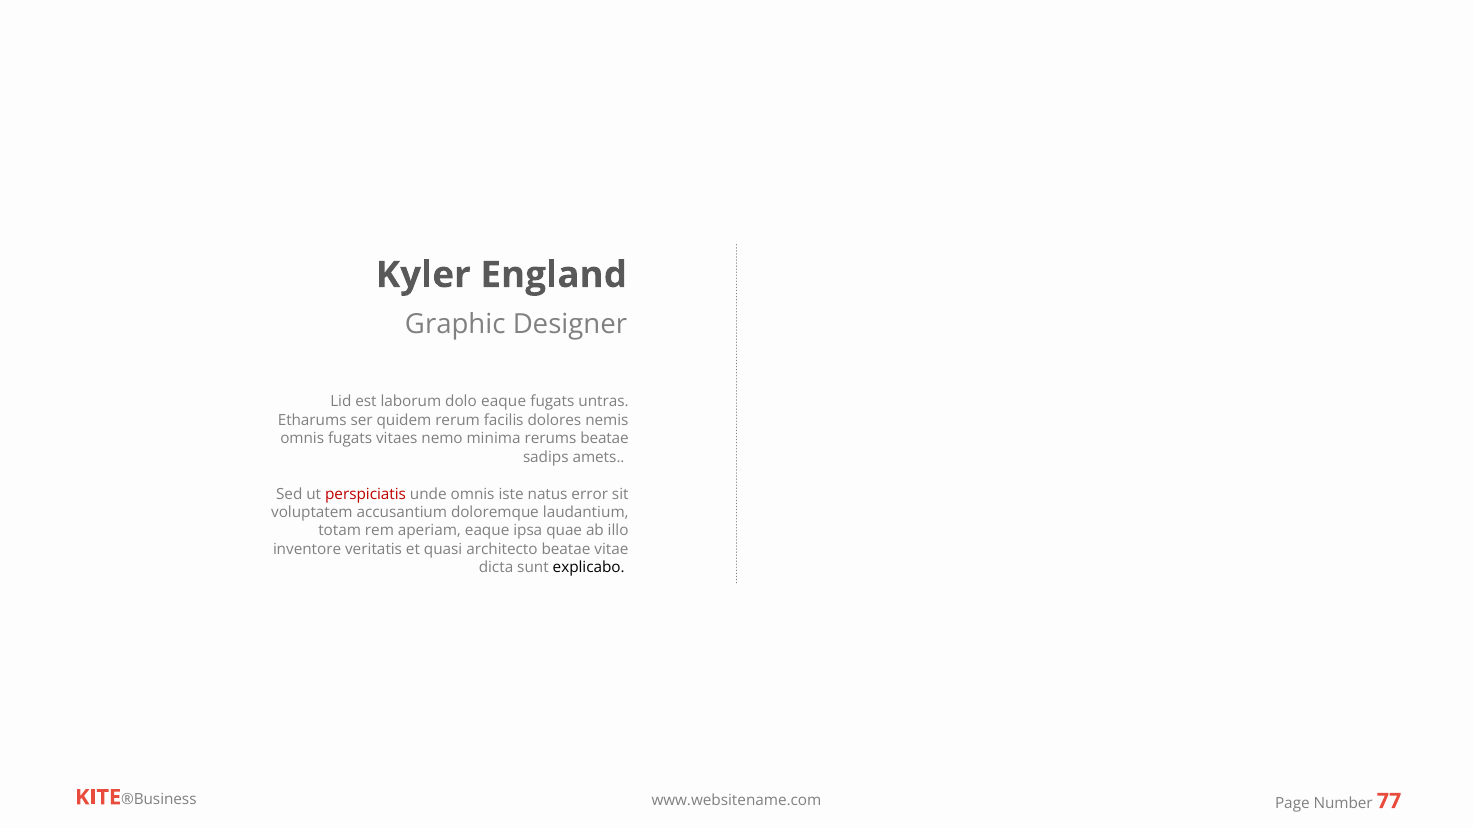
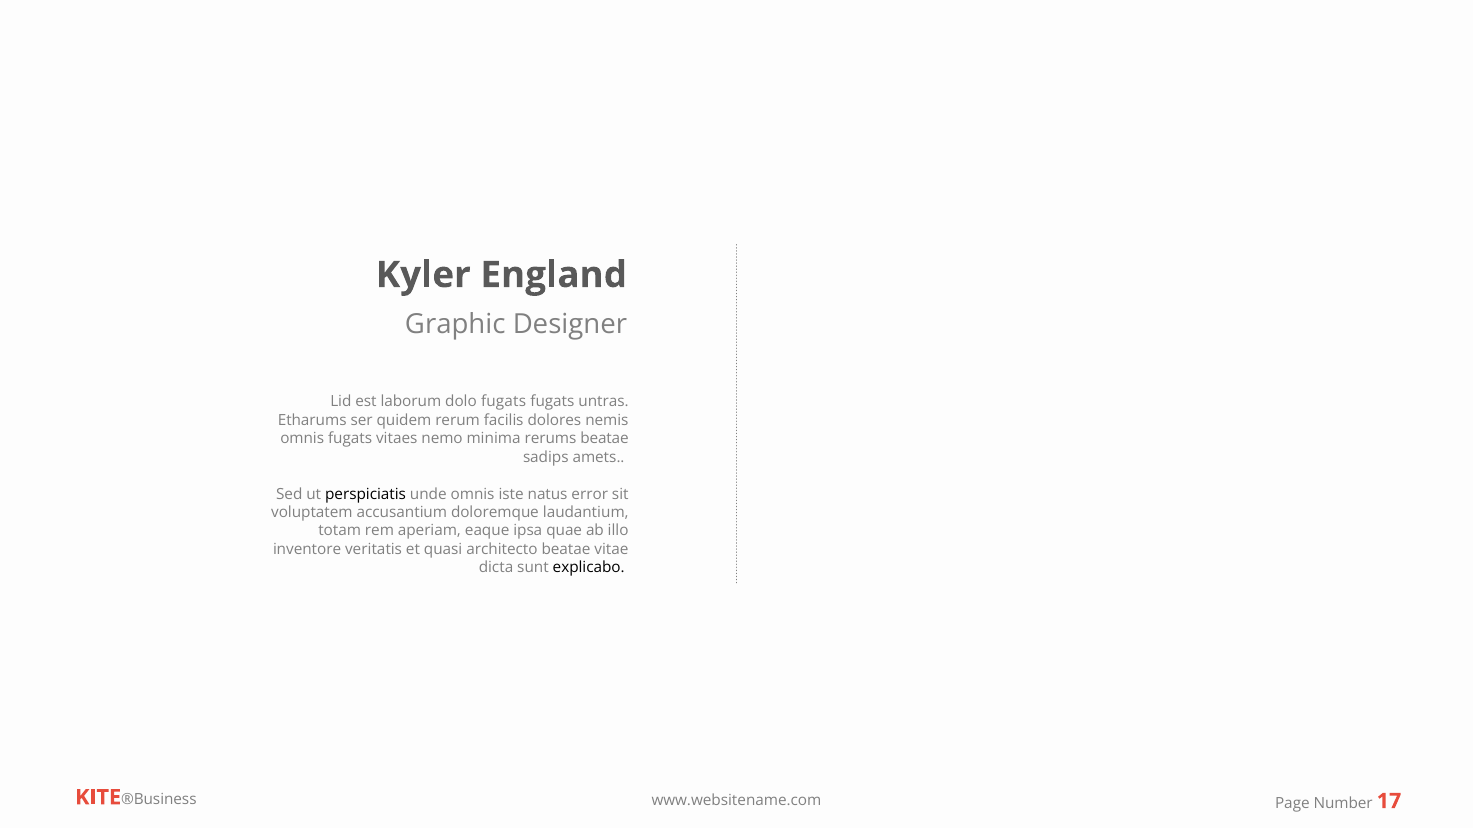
dolo eaque: eaque -> fugats
perspiciatis colour: red -> black
77: 77 -> 17
